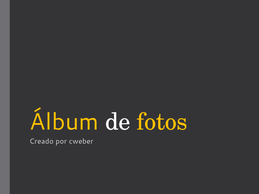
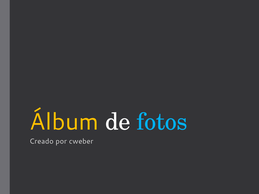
fotos colour: yellow -> light blue
